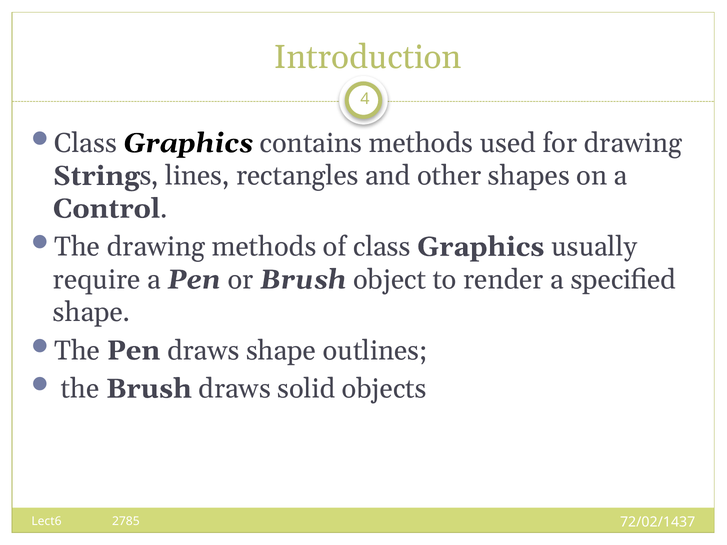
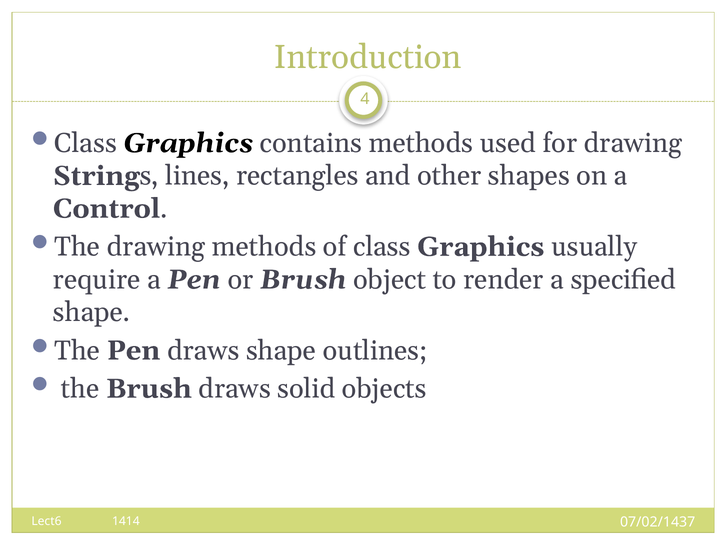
2785: 2785 -> 1414
72/02/1437: 72/02/1437 -> 07/02/1437
